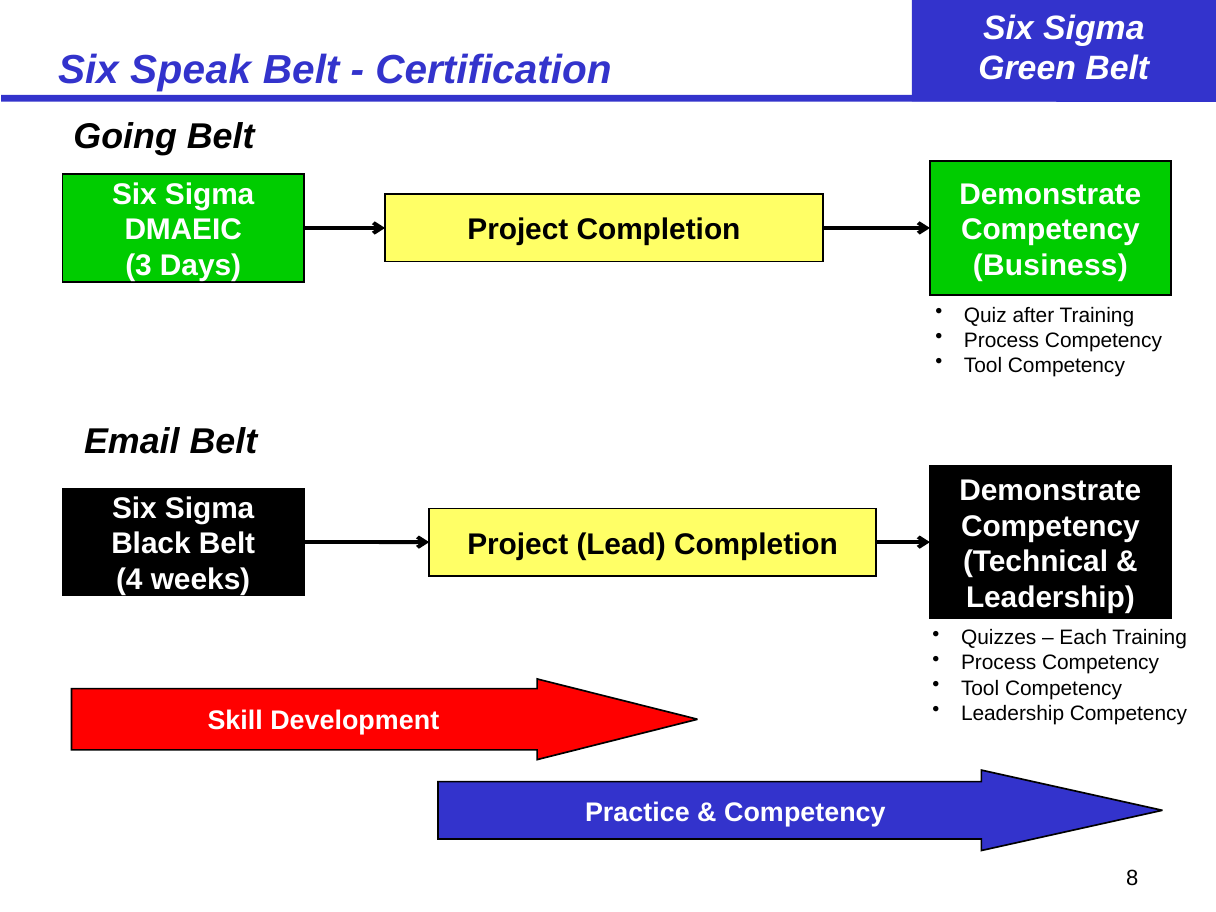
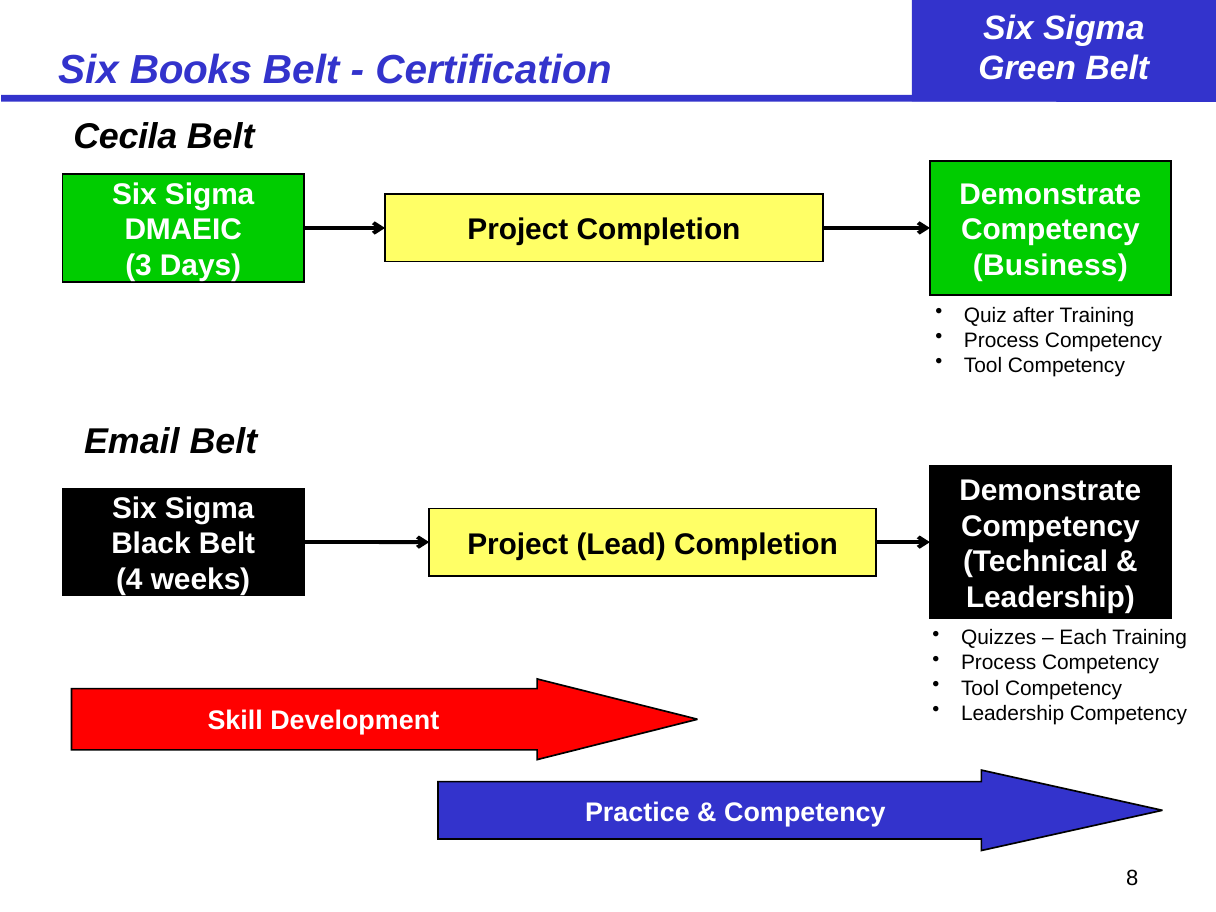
Speak: Speak -> Books
Going: Going -> Cecila
